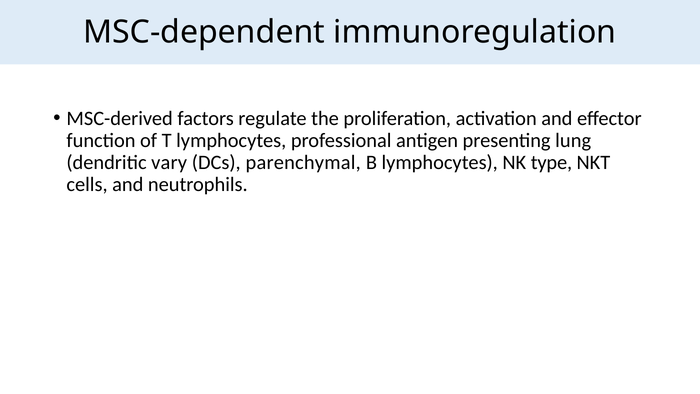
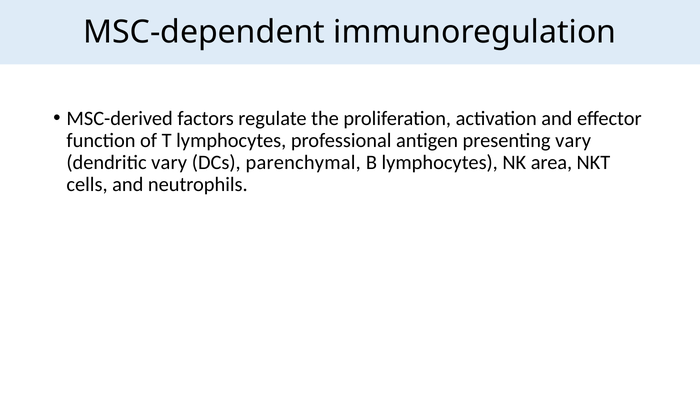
presenting lung: lung -> vary
type: type -> area
